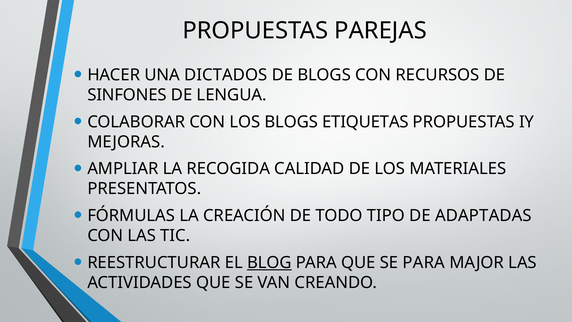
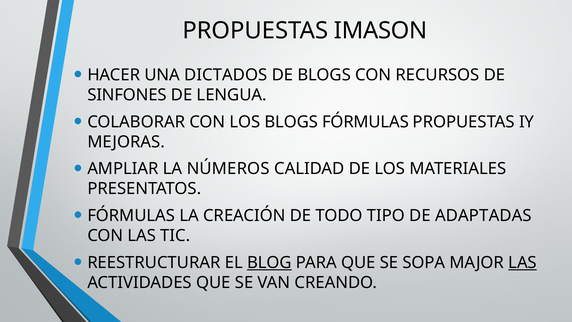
PAREJAS: PAREJAS -> IMASON
BLOGS ETIQUETAS: ETIQUETAS -> FÓRMULAS
RECOGIDA: RECOGIDA -> NÚMEROS
SE PARA: PARA -> SOPA
LAS at (523, 262) underline: none -> present
